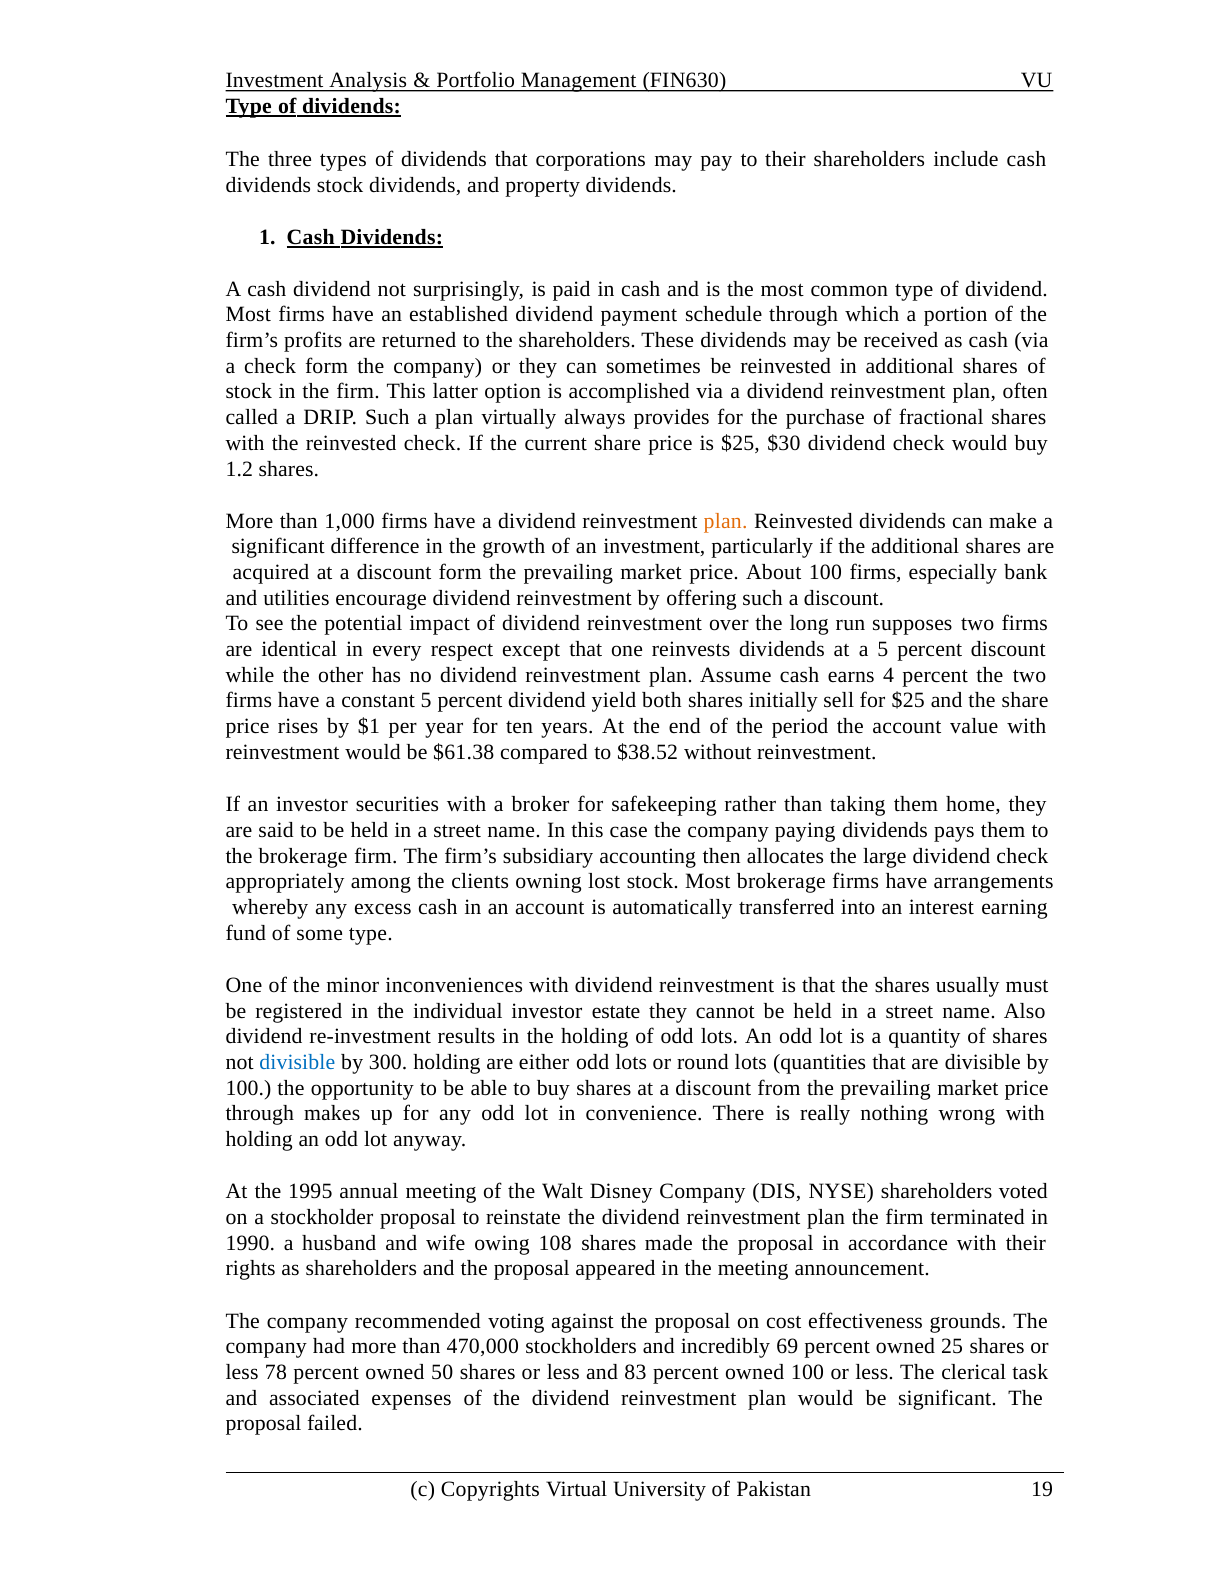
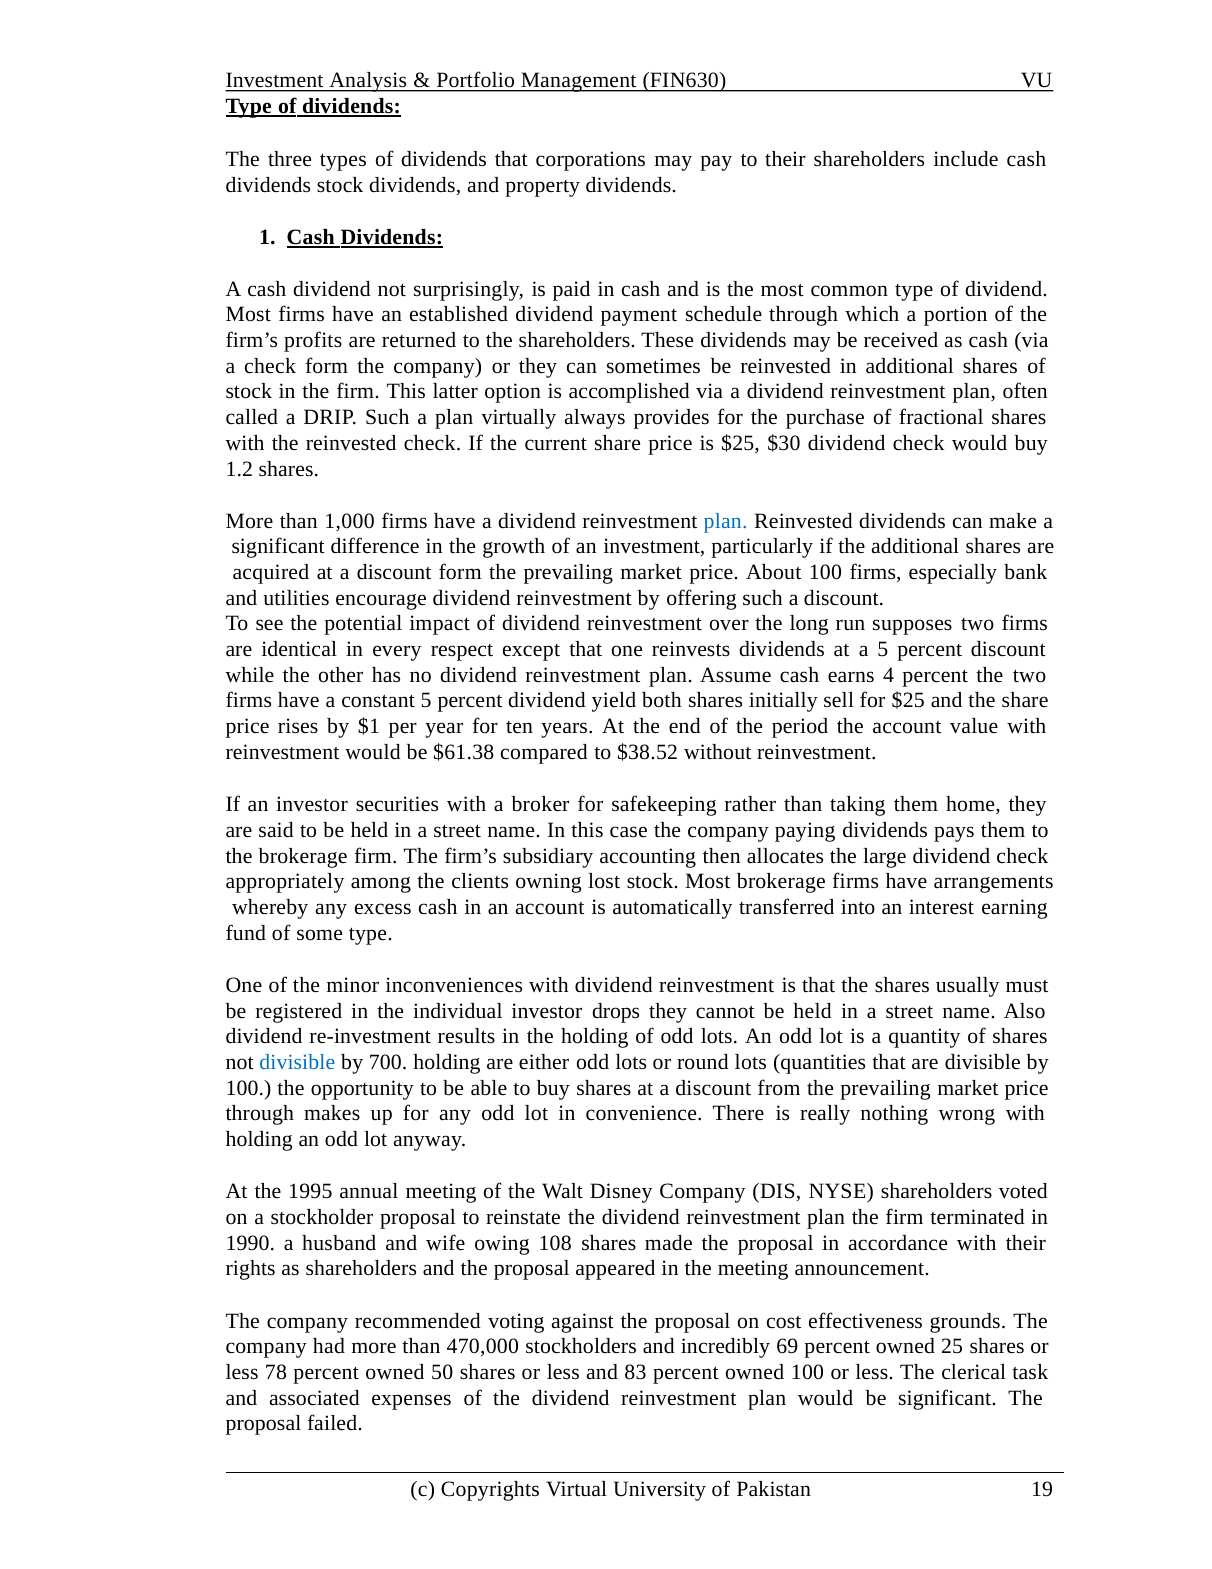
plan at (726, 521) colour: orange -> blue
estate: estate -> drops
300: 300 -> 700
